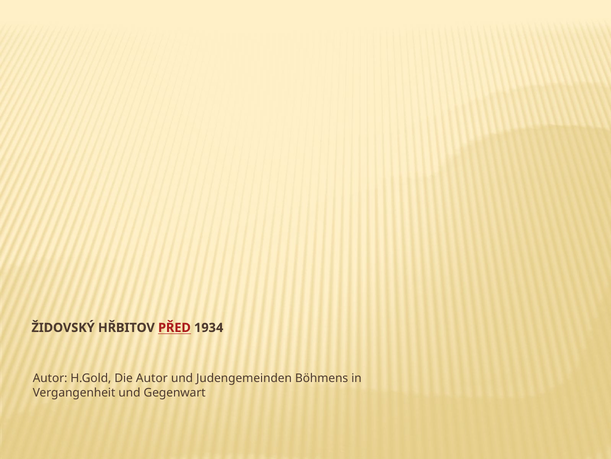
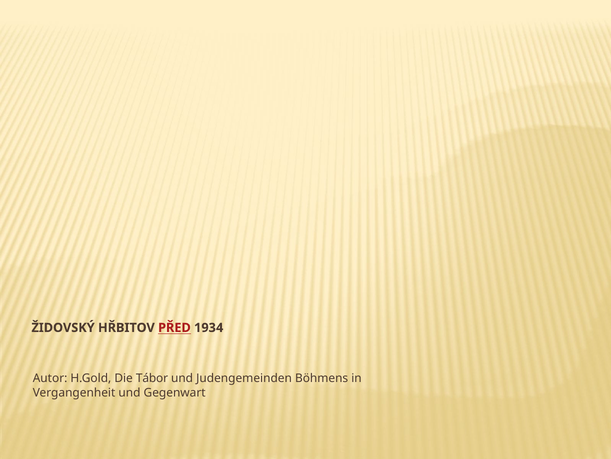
Die Autor: Autor -> Tábor
